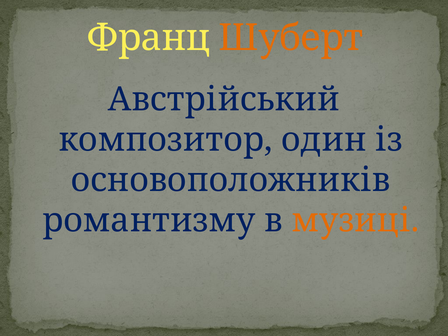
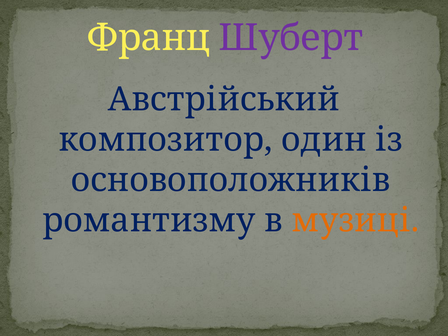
Шуберт colour: orange -> purple
